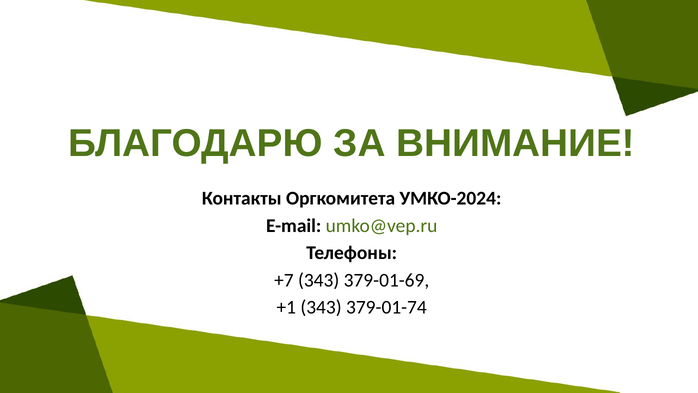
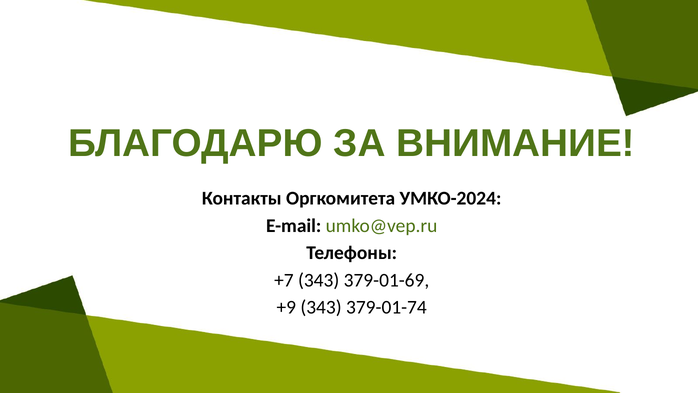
+1: +1 -> +9
